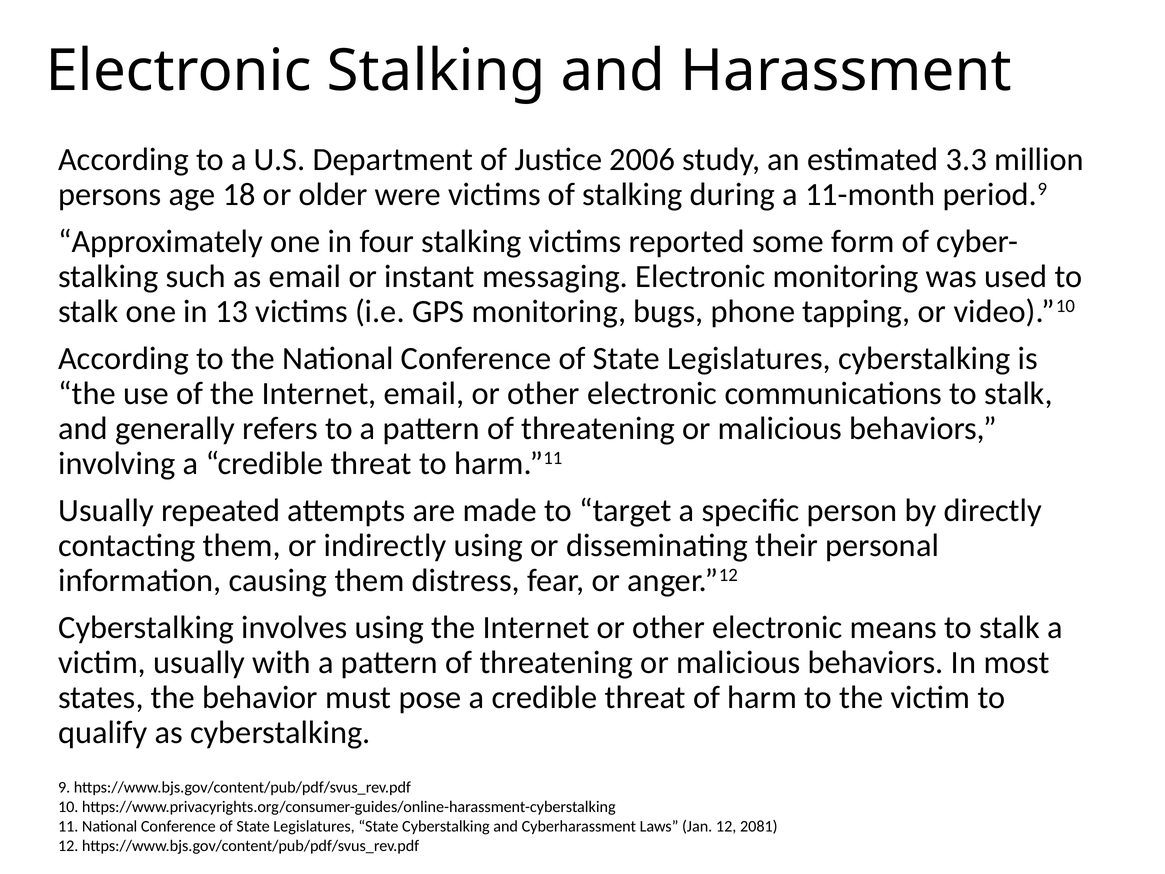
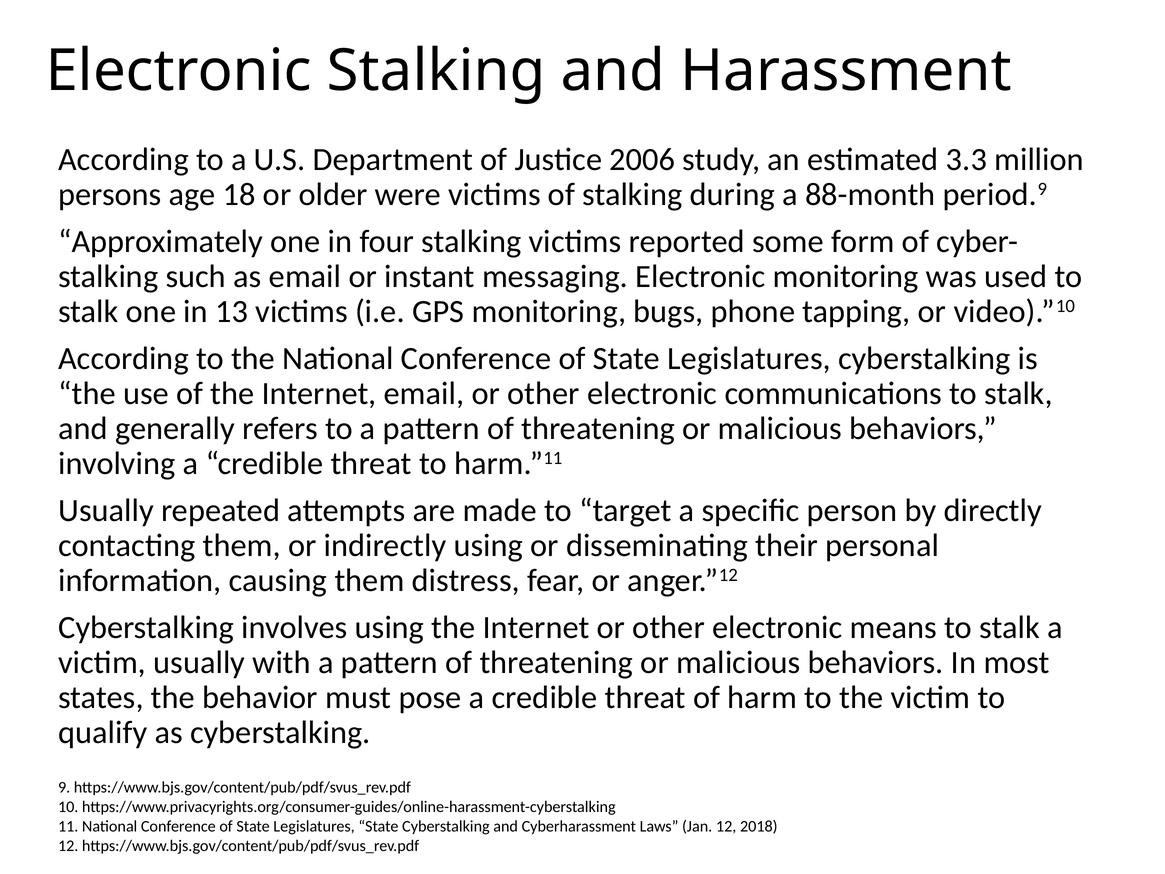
11-month: 11-month -> 88-month
2081: 2081 -> 2018
